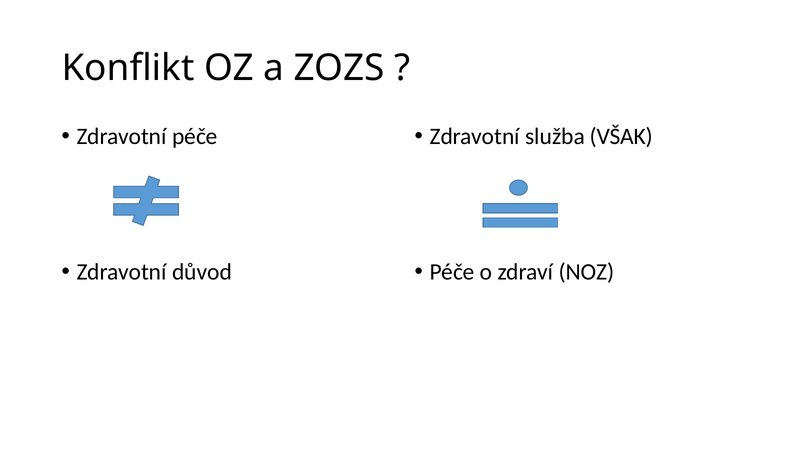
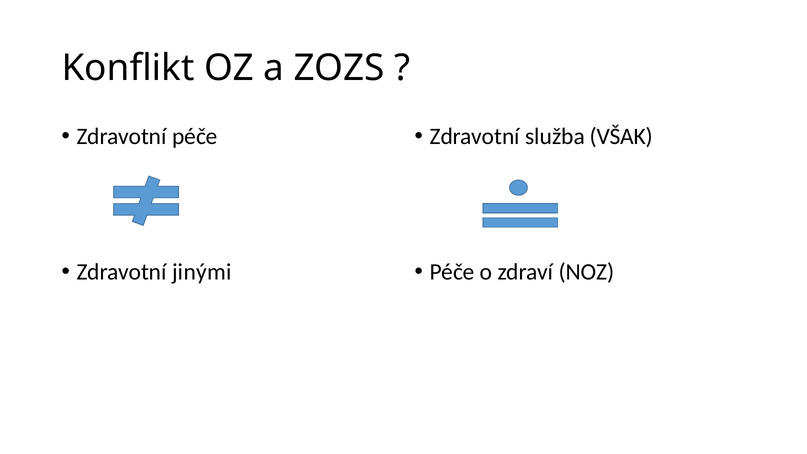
důvod: důvod -> jinými
